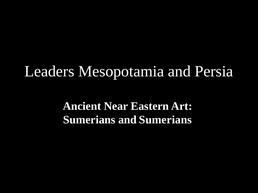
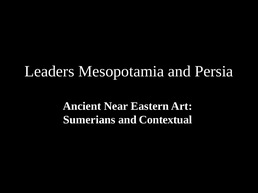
and Sumerians: Sumerians -> Contextual
